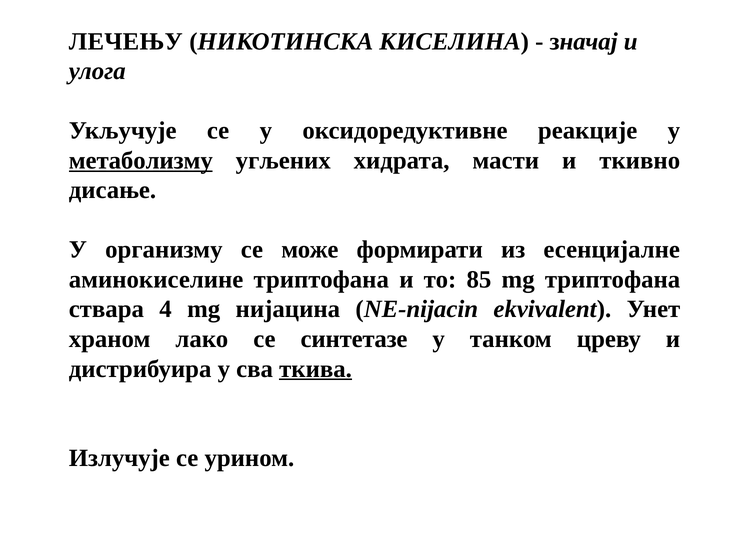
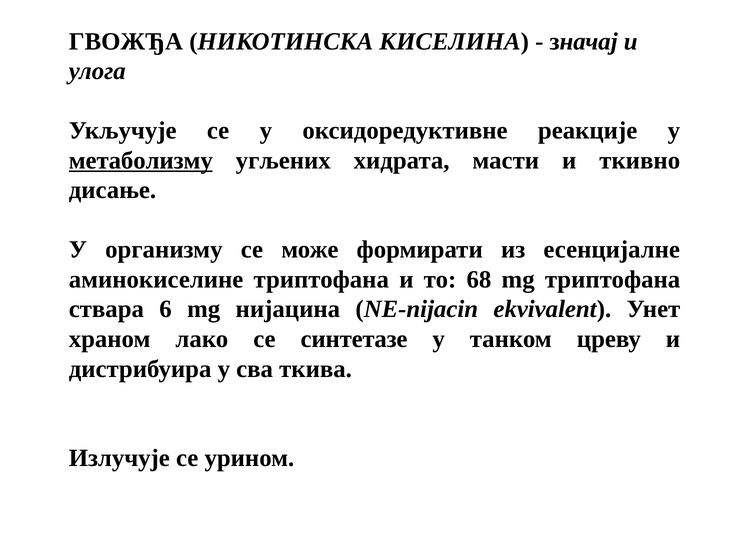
ЛЕЧЕЊУ: ЛЕЧЕЊУ -> ГВОЖЂА
85: 85 -> 68
4: 4 -> 6
ткива underline: present -> none
